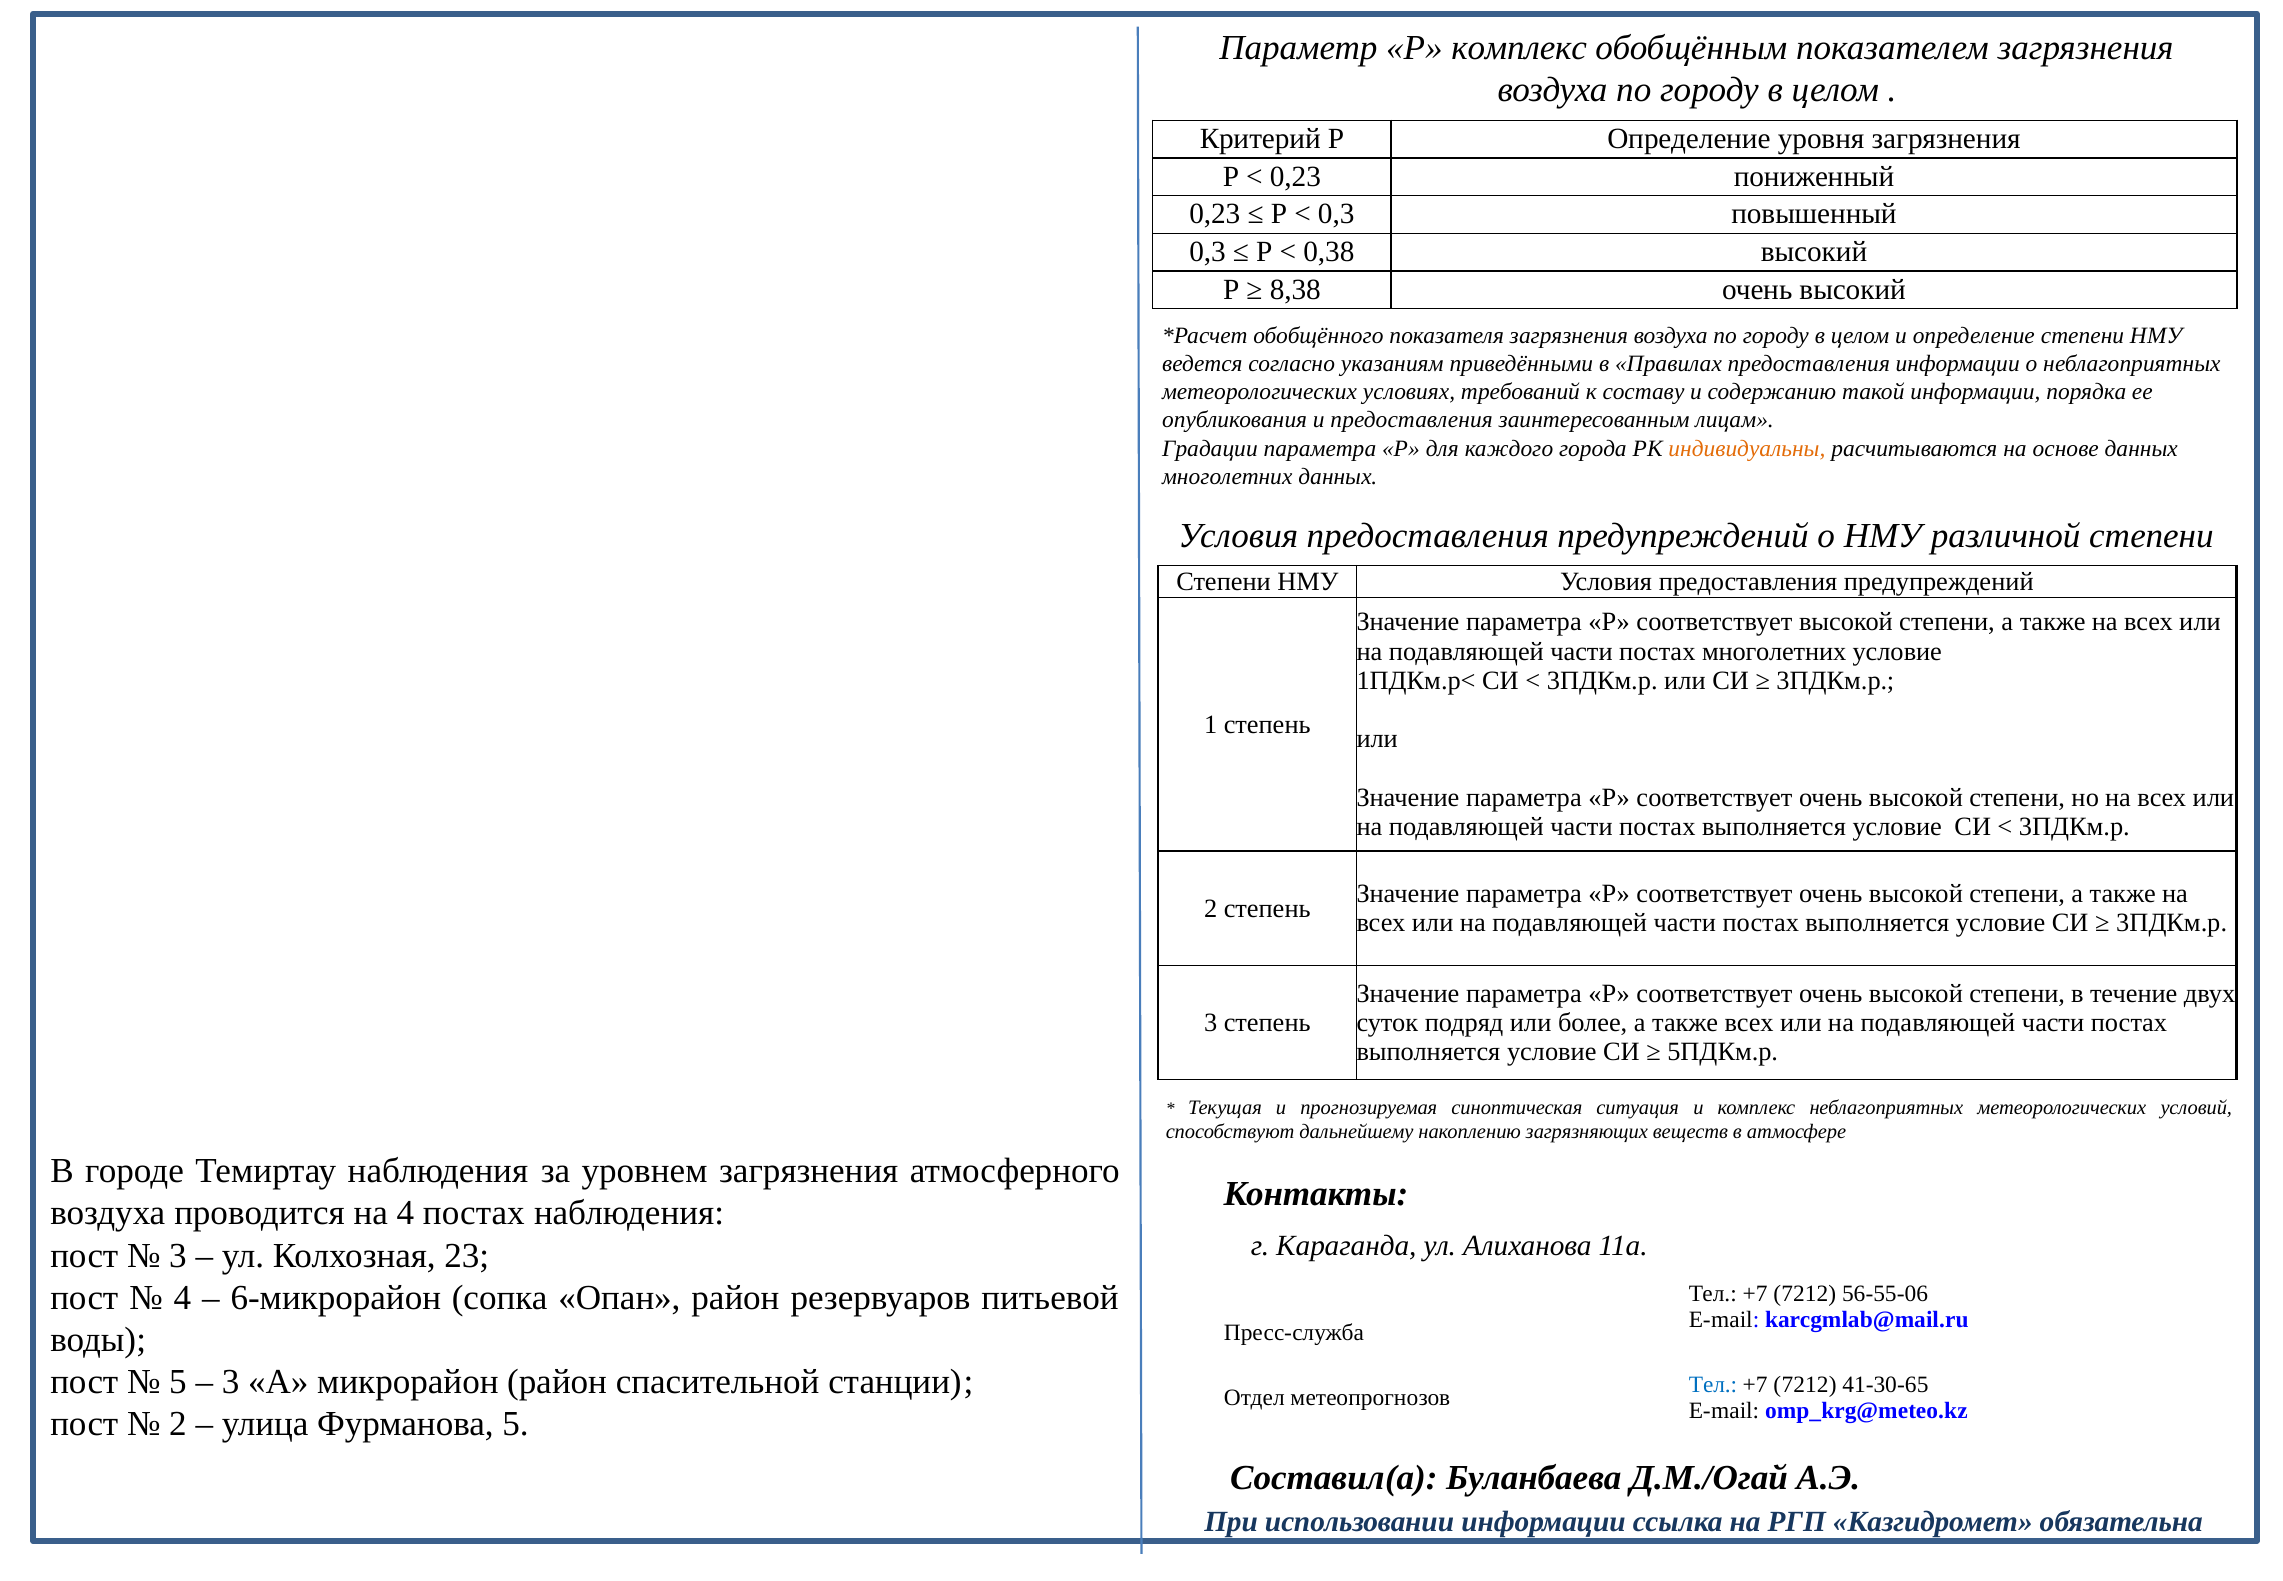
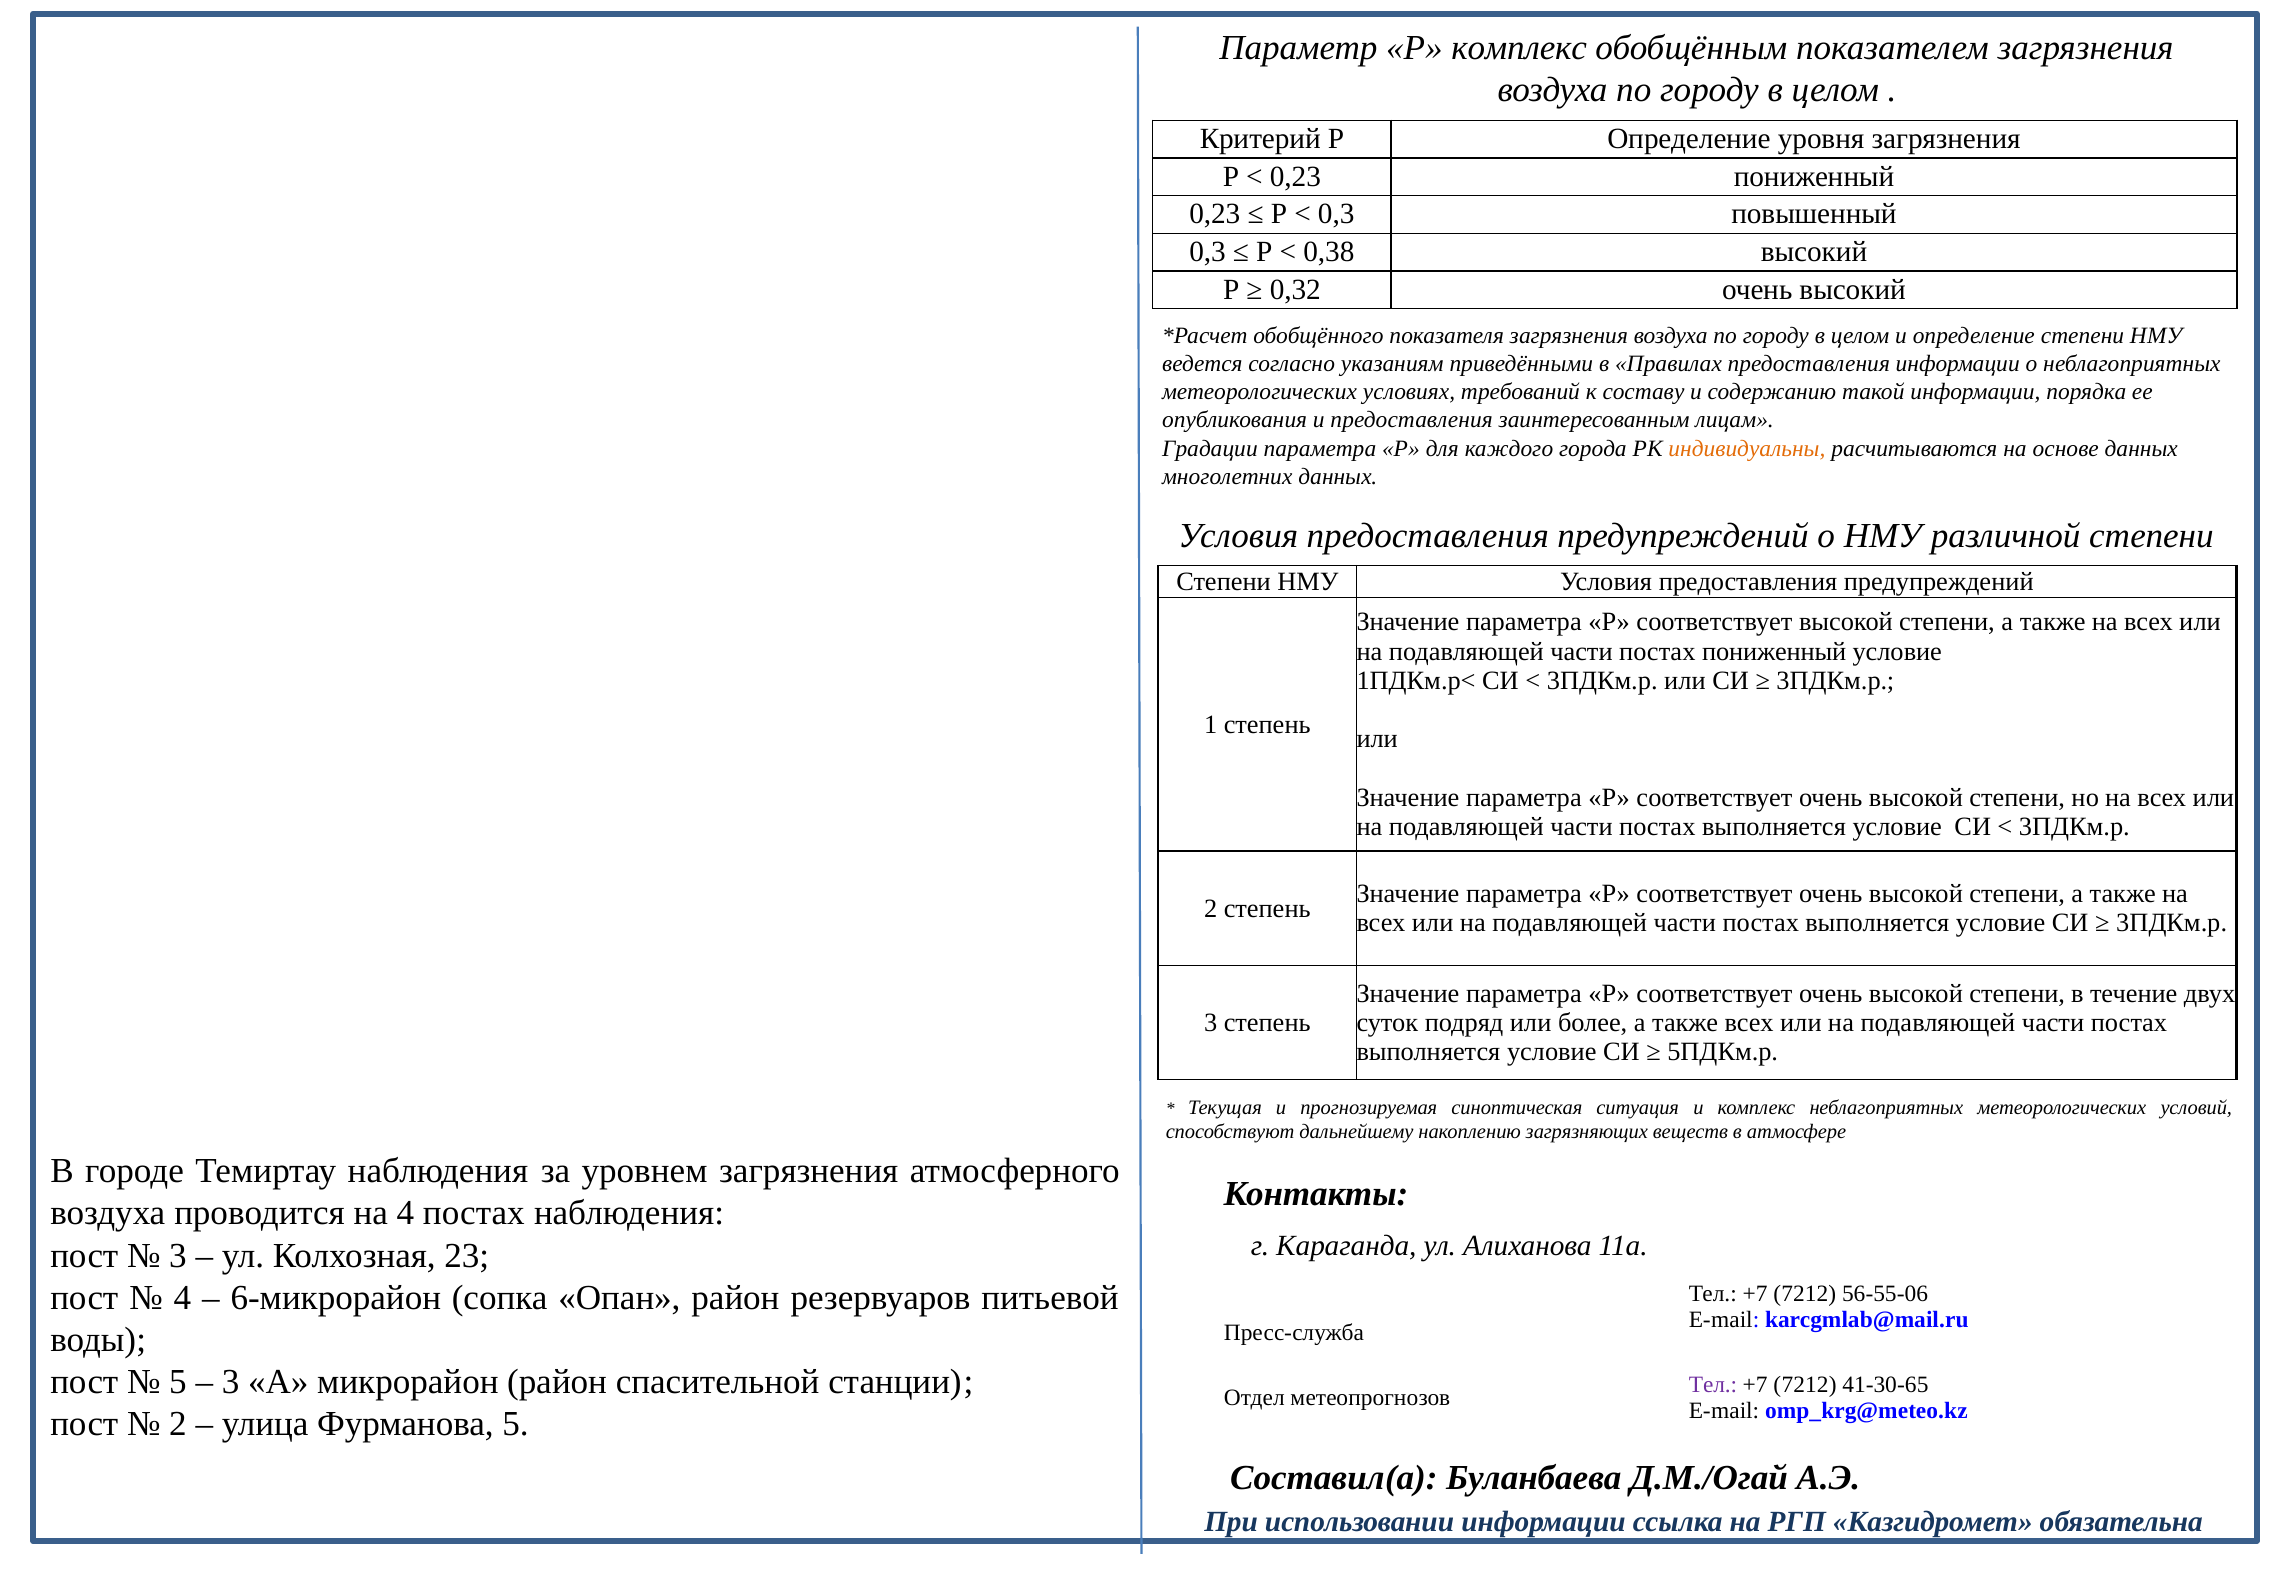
8,38: 8,38 -> 0,32
постах многолетних: многолетних -> пониженный
Тел at (1713, 1385) colour: blue -> purple
